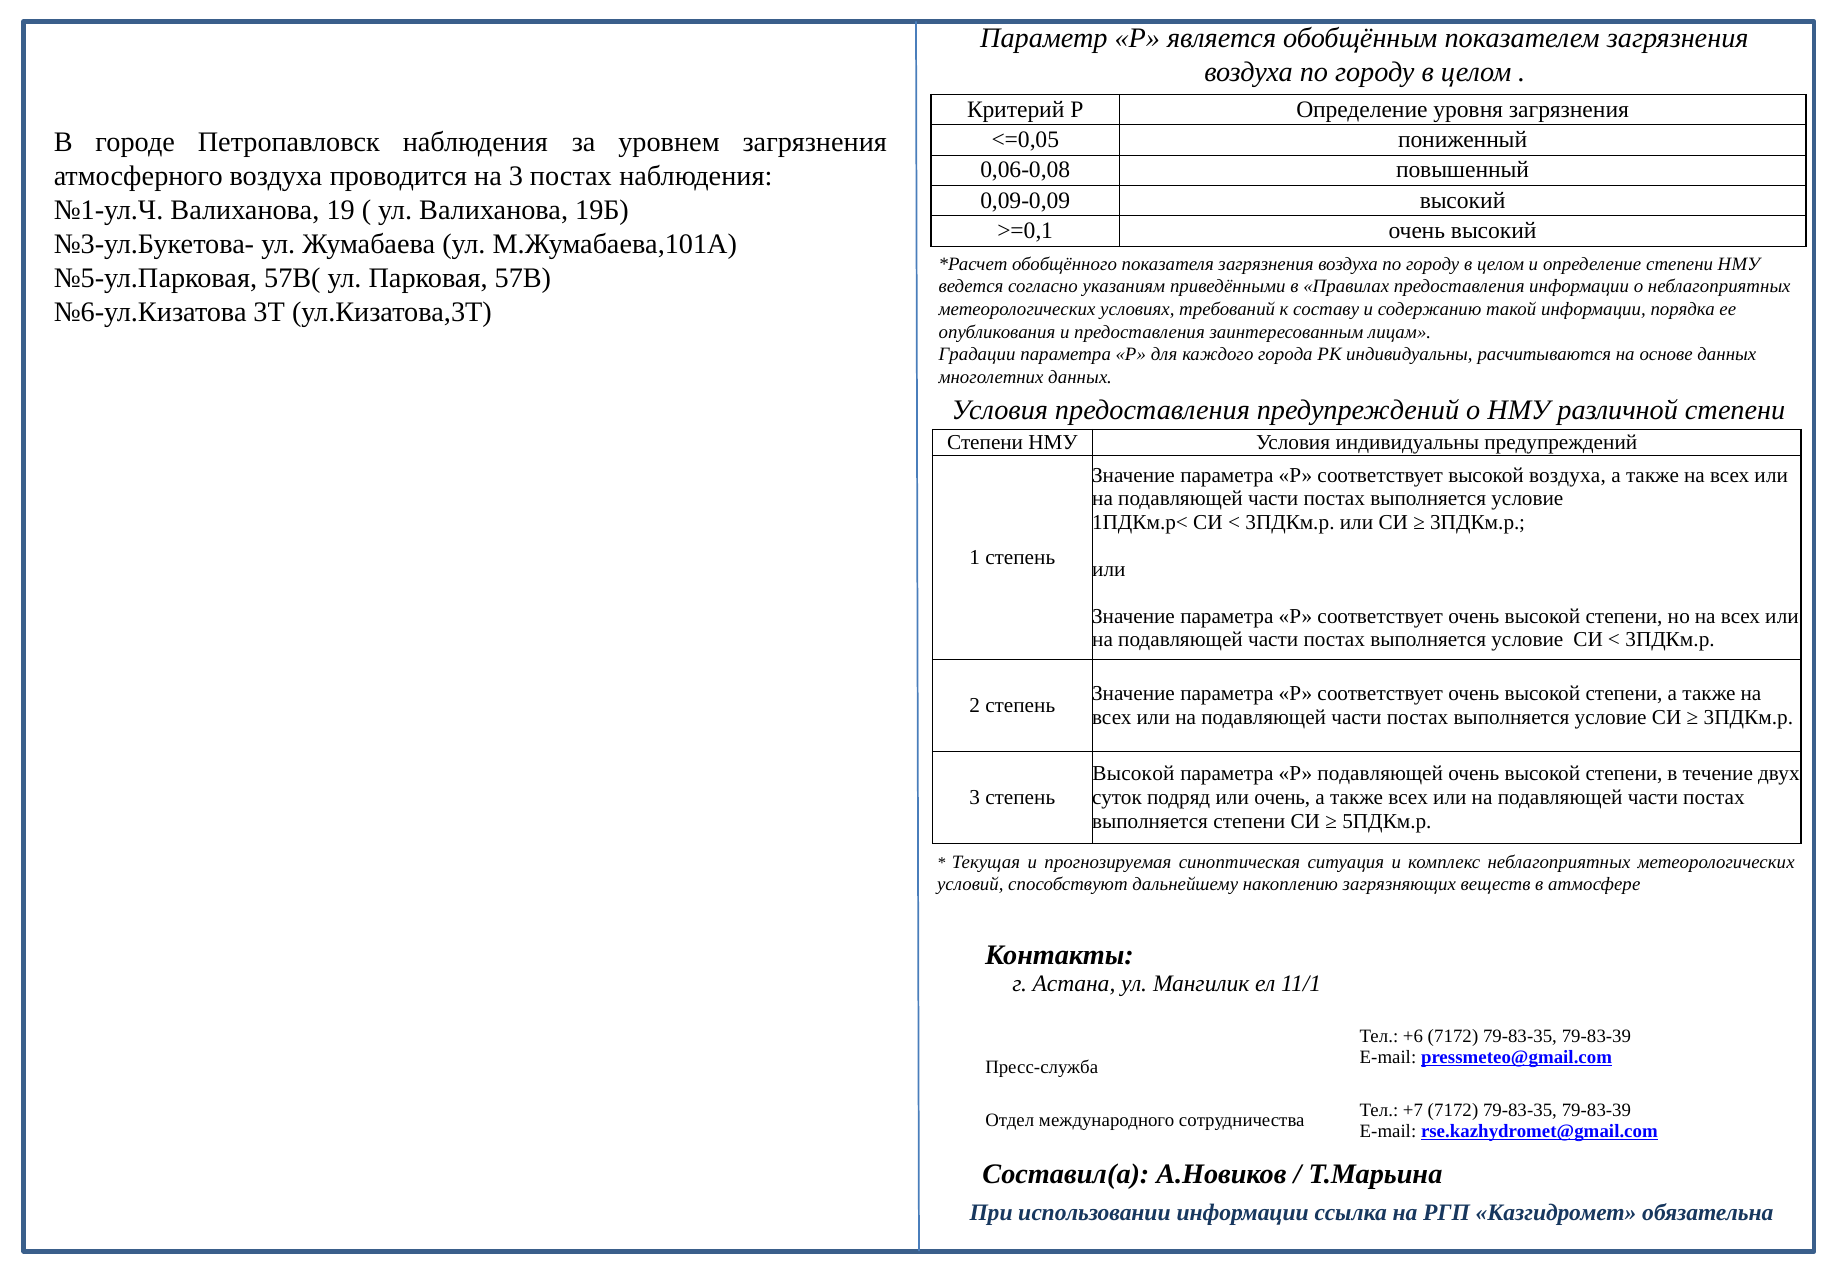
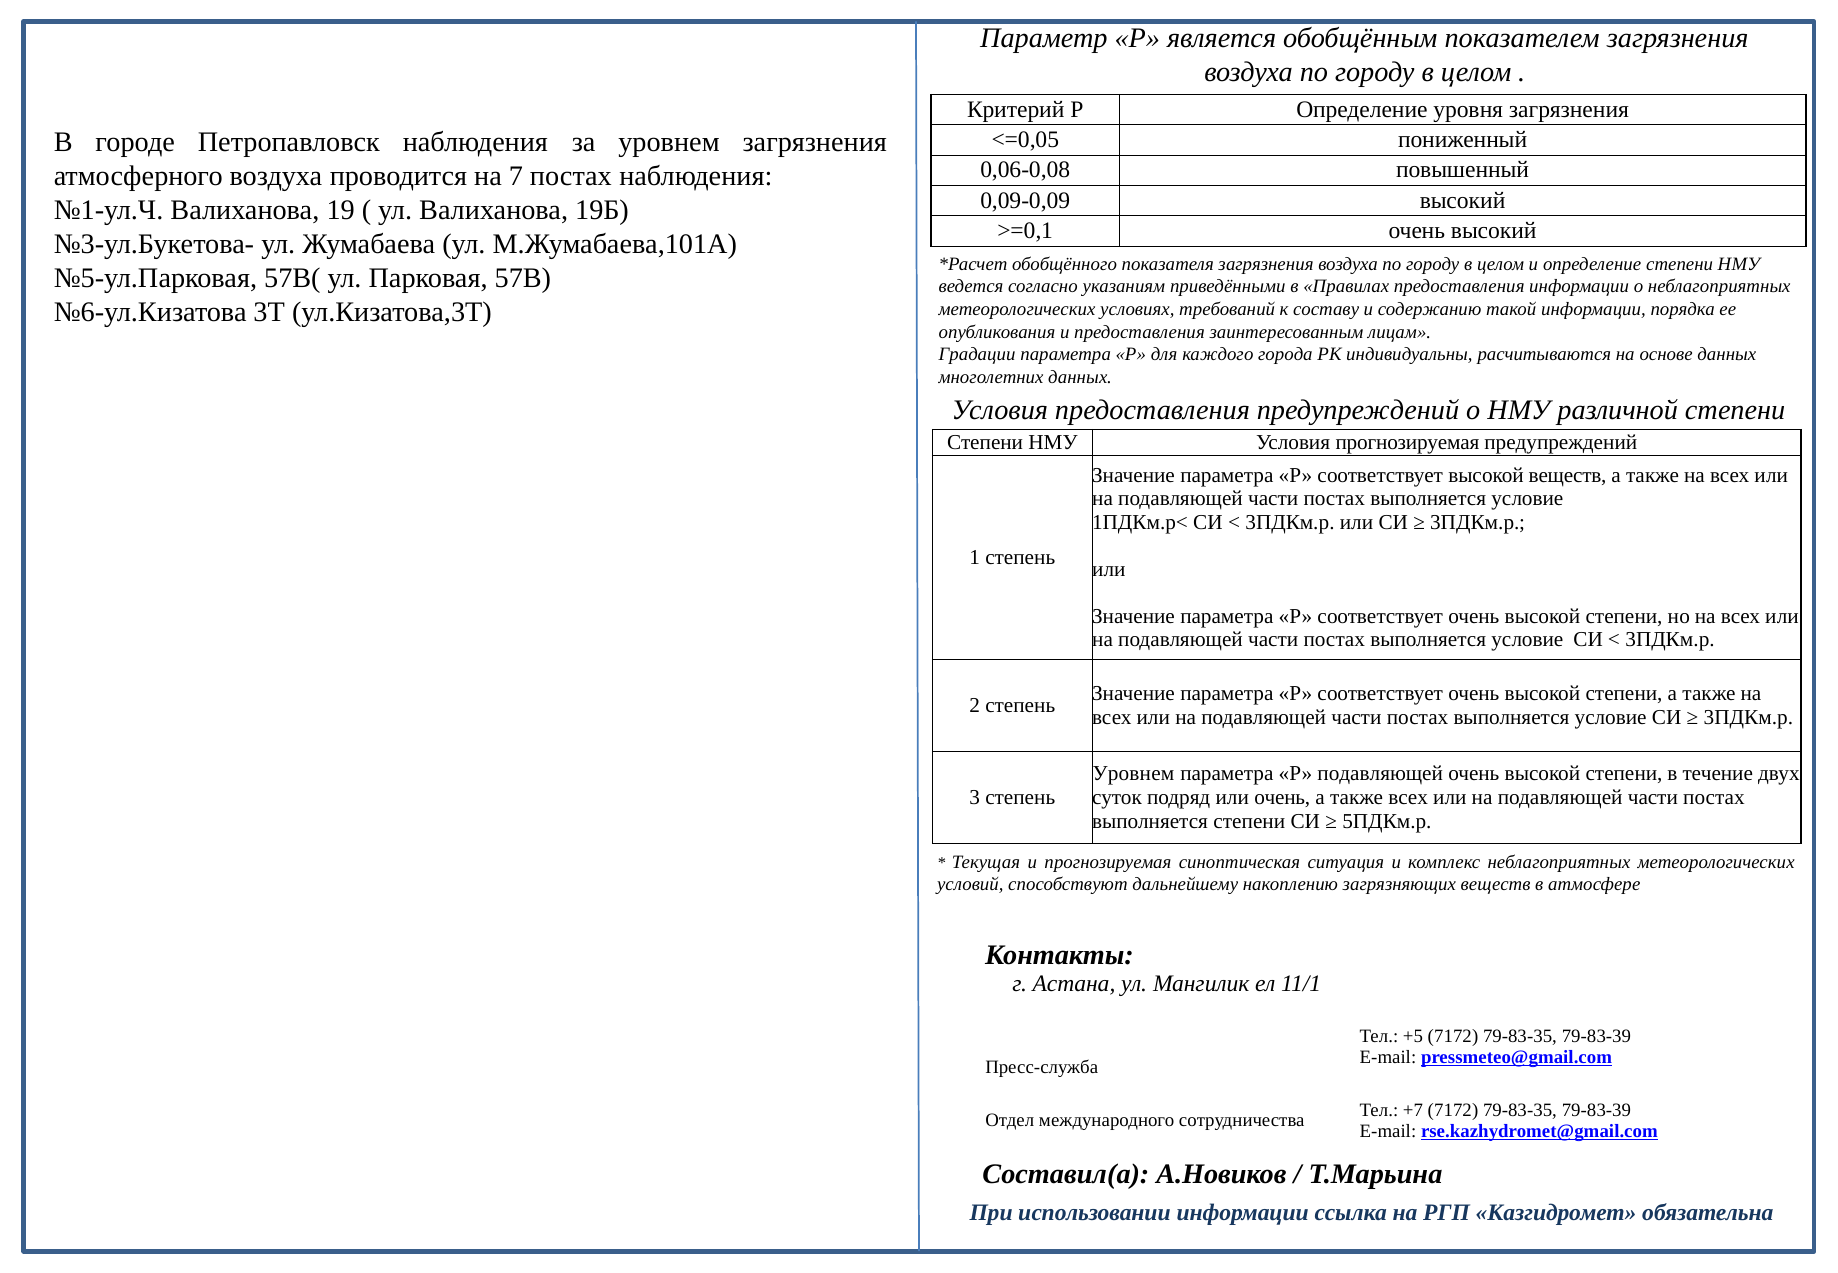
на 3: 3 -> 7
Условия индивидуальны: индивидуальны -> прогнозируемая
высокой воздуха: воздуха -> веществ
Высокой at (1133, 774): Высокой -> Уровнем
+6: +6 -> +5
